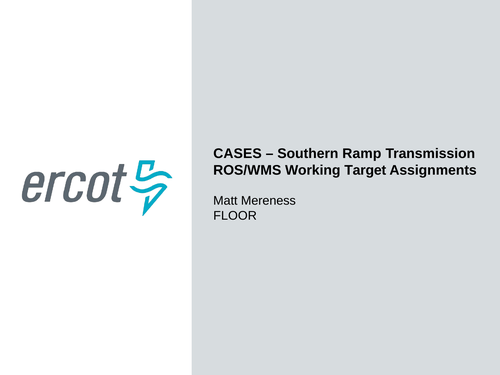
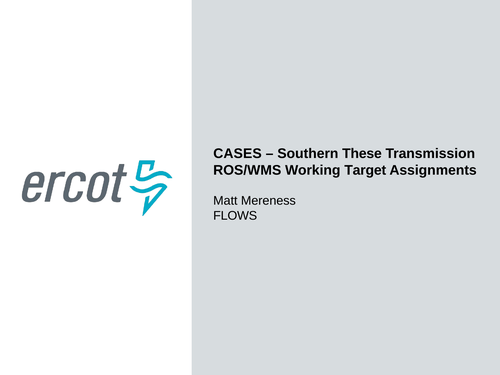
Ramp: Ramp -> These
FLOOR: FLOOR -> FLOWS
